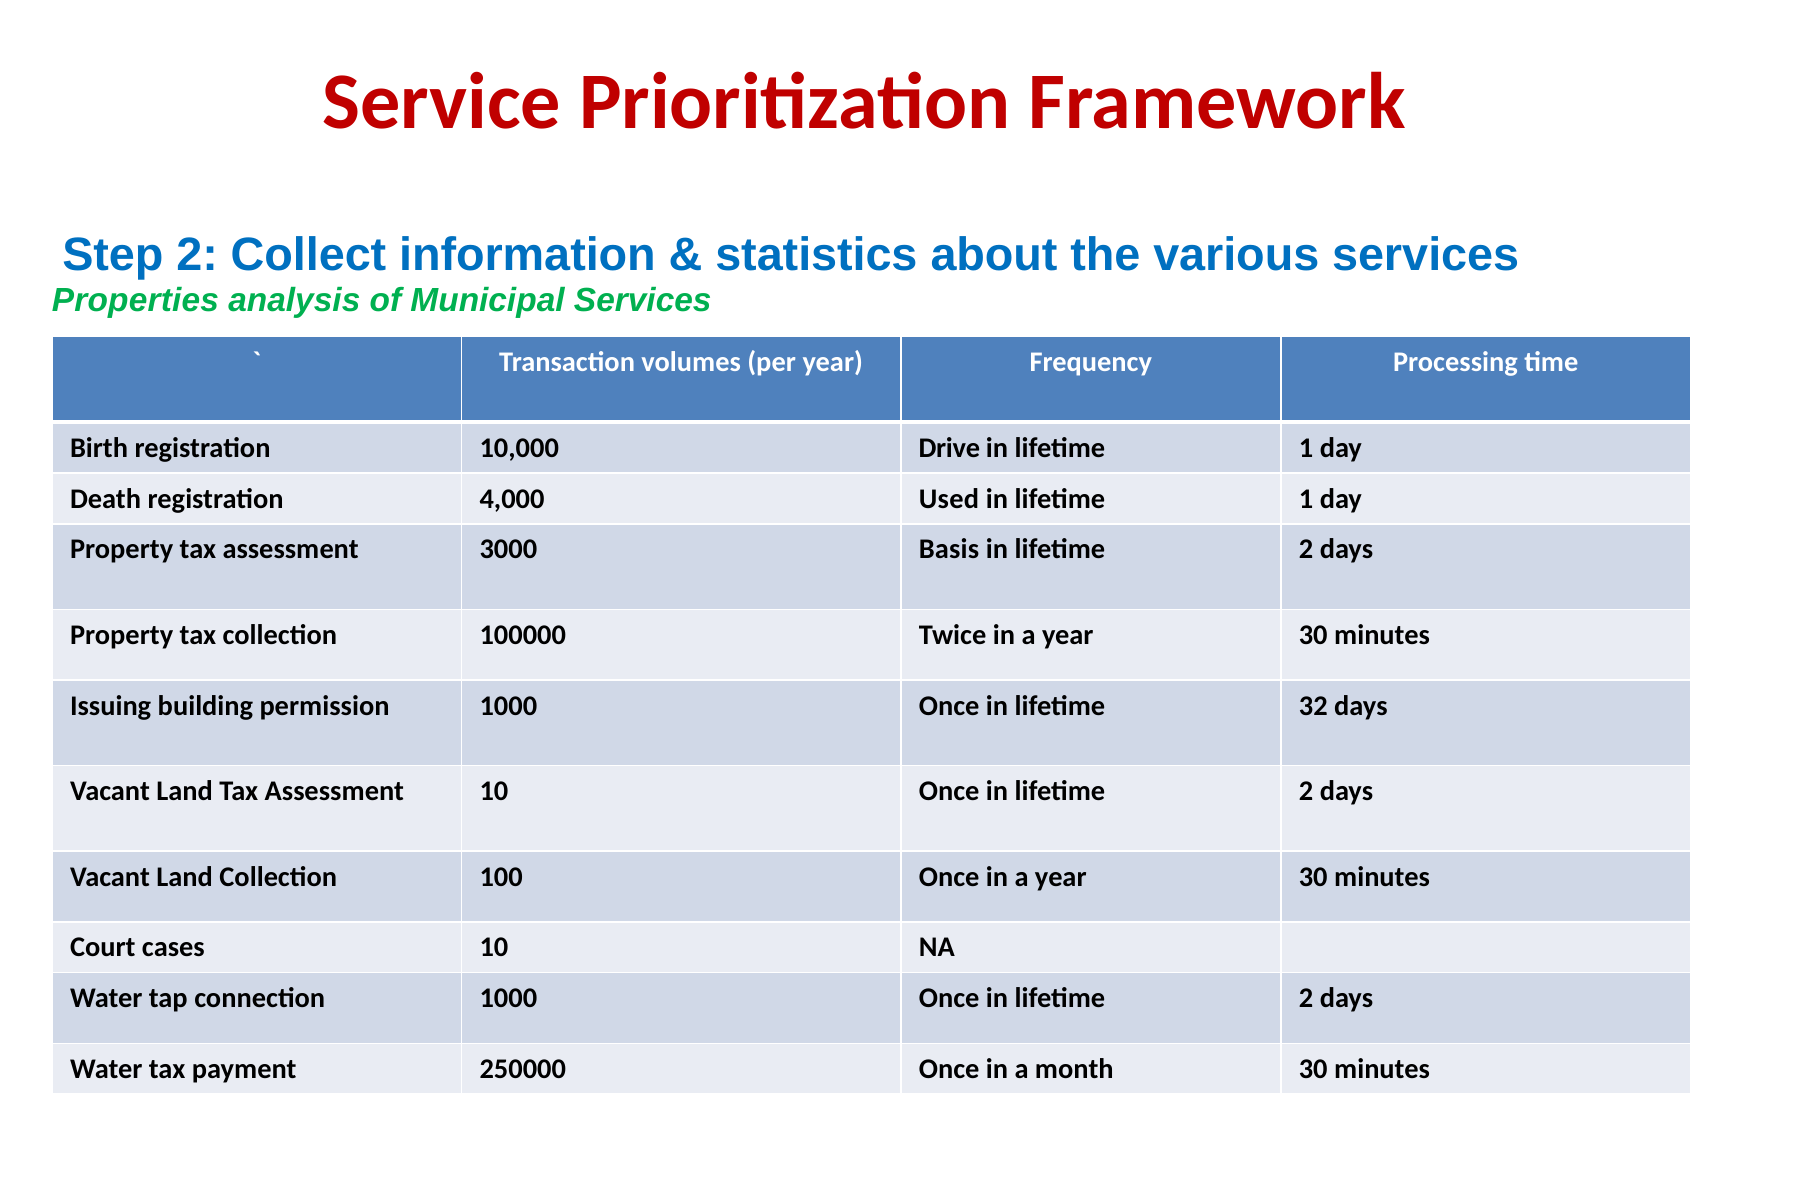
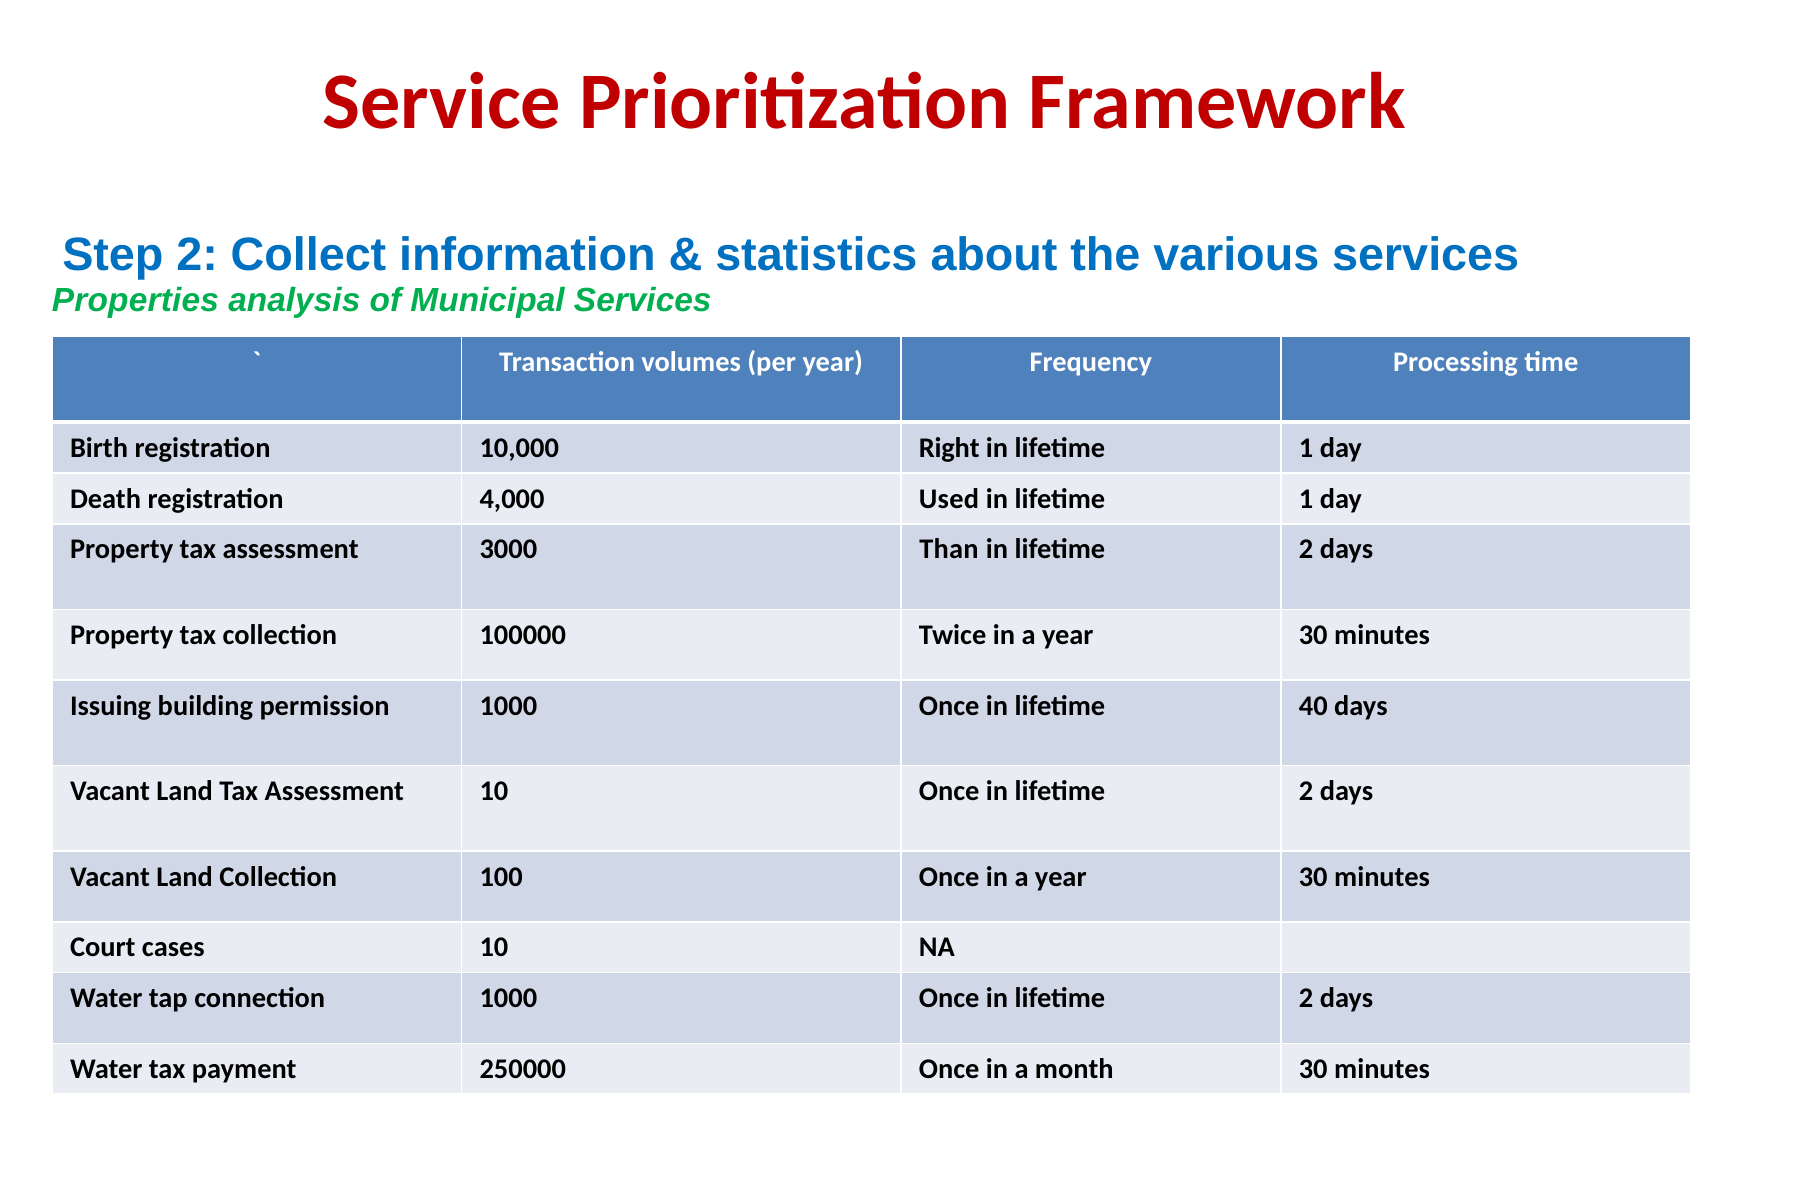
Drive: Drive -> Right
Basis: Basis -> Than
32: 32 -> 40
